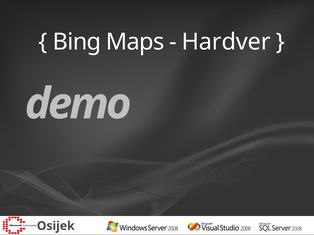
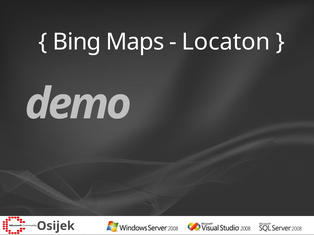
Hardver: Hardver -> Locaton
